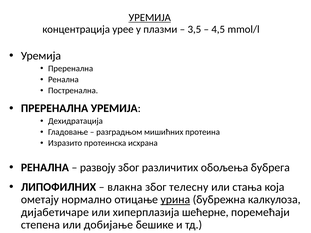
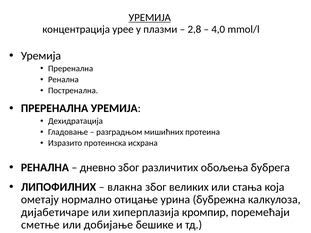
3,5: 3,5 -> 2,8
4,5: 4,5 -> 4,0
развоју: развоју -> дневно
телесну: телесну -> великих
урина underline: present -> none
шећерне: шећерне -> кромпир
степена: степена -> сметње
